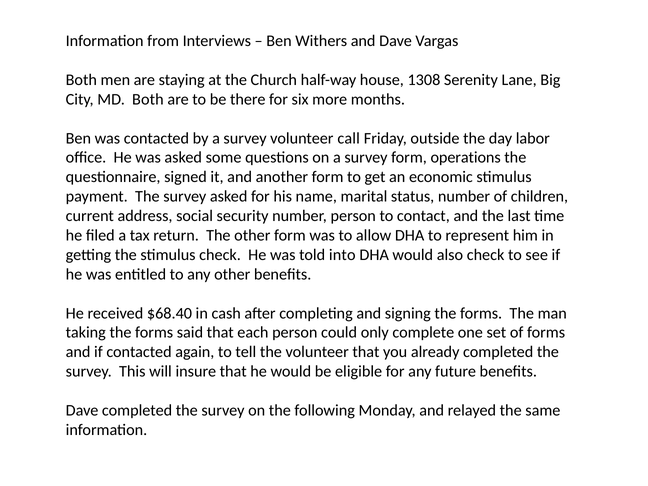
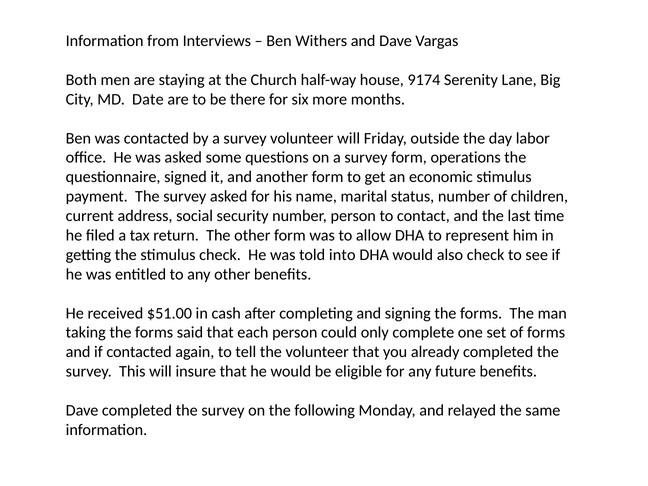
1308: 1308 -> 9174
MD Both: Both -> Date
volunteer call: call -> will
$68.40: $68.40 -> $51.00
